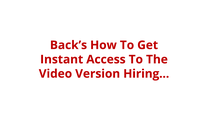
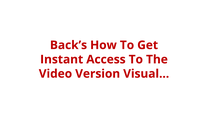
Hiring: Hiring -> Visual
